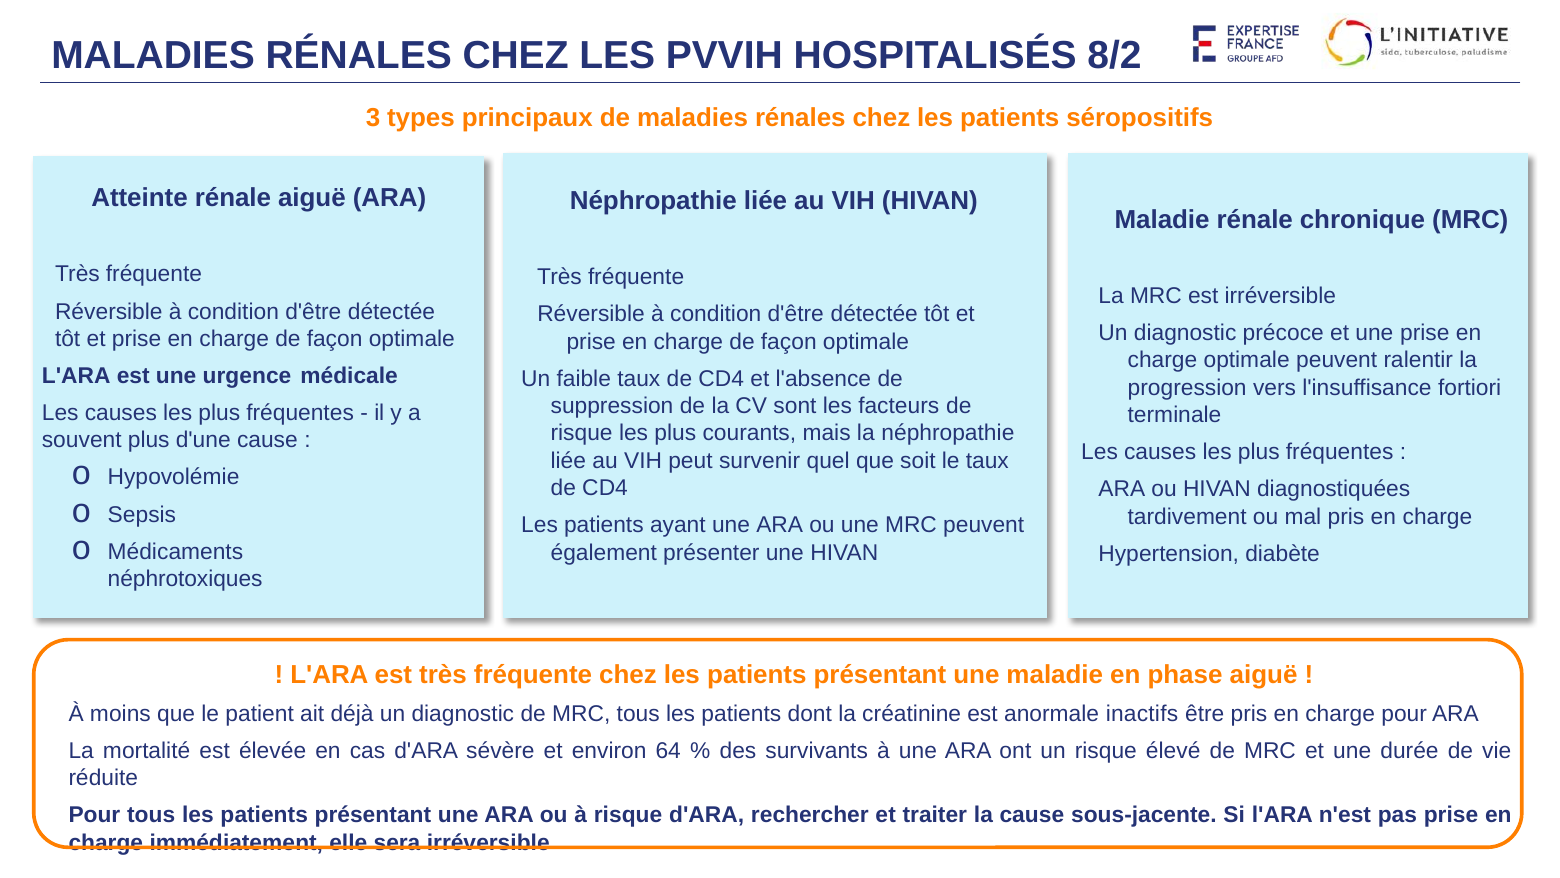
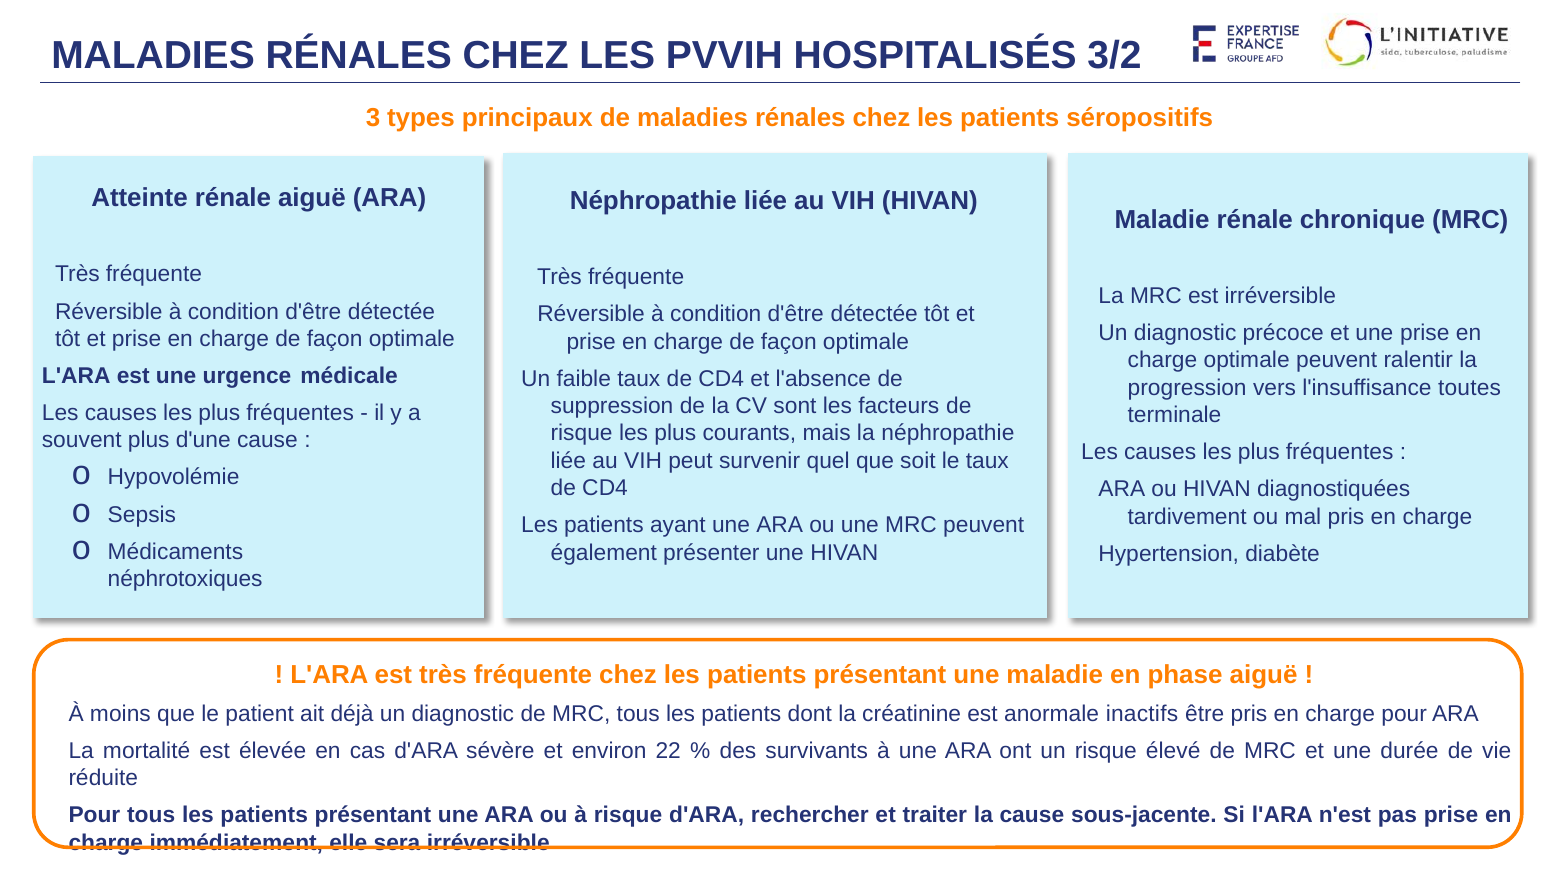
8/2: 8/2 -> 3/2
fortiori: fortiori -> toutes
64: 64 -> 22
